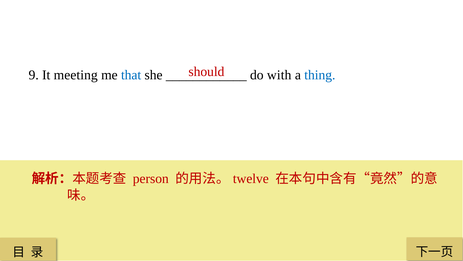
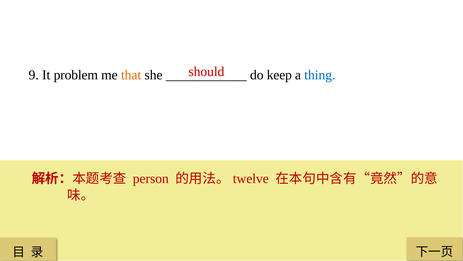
meeting: meeting -> problem
that colour: blue -> orange
with: with -> keep
